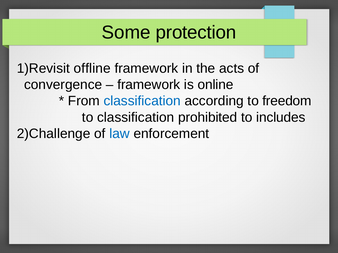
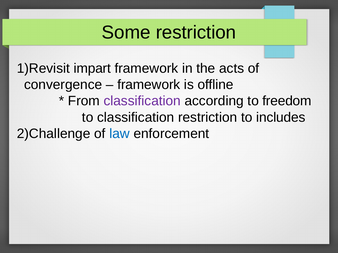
Some protection: protection -> restriction
offline: offline -> impart
online: online -> offline
classification at (142, 101) colour: blue -> purple
classification prohibited: prohibited -> restriction
